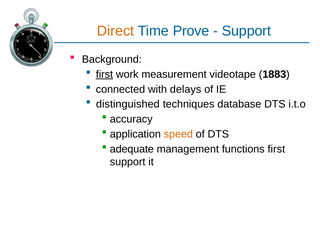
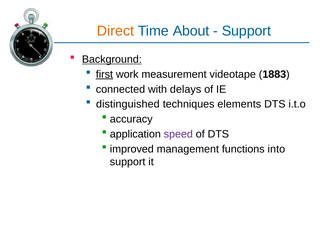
Prove: Prove -> About
Background underline: none -> present
database: database -> elements
speed colour: orange -> purple
adequate: adequate -> improved
functions first: first -> into
